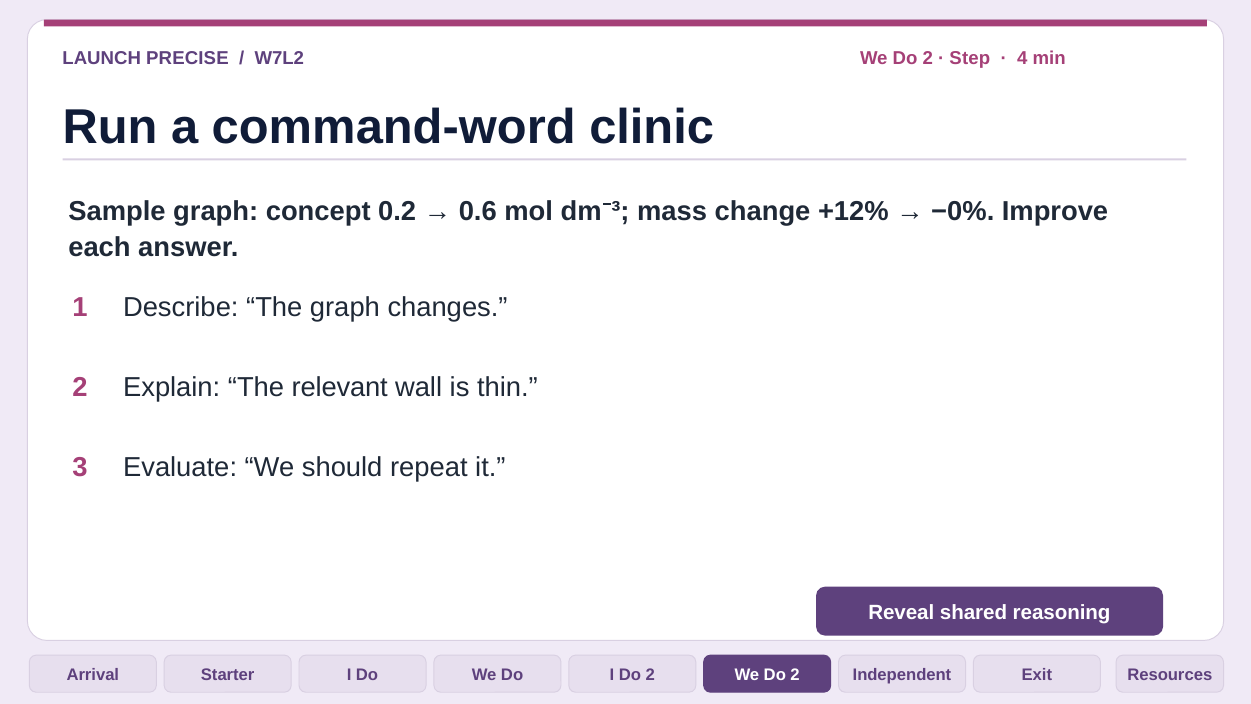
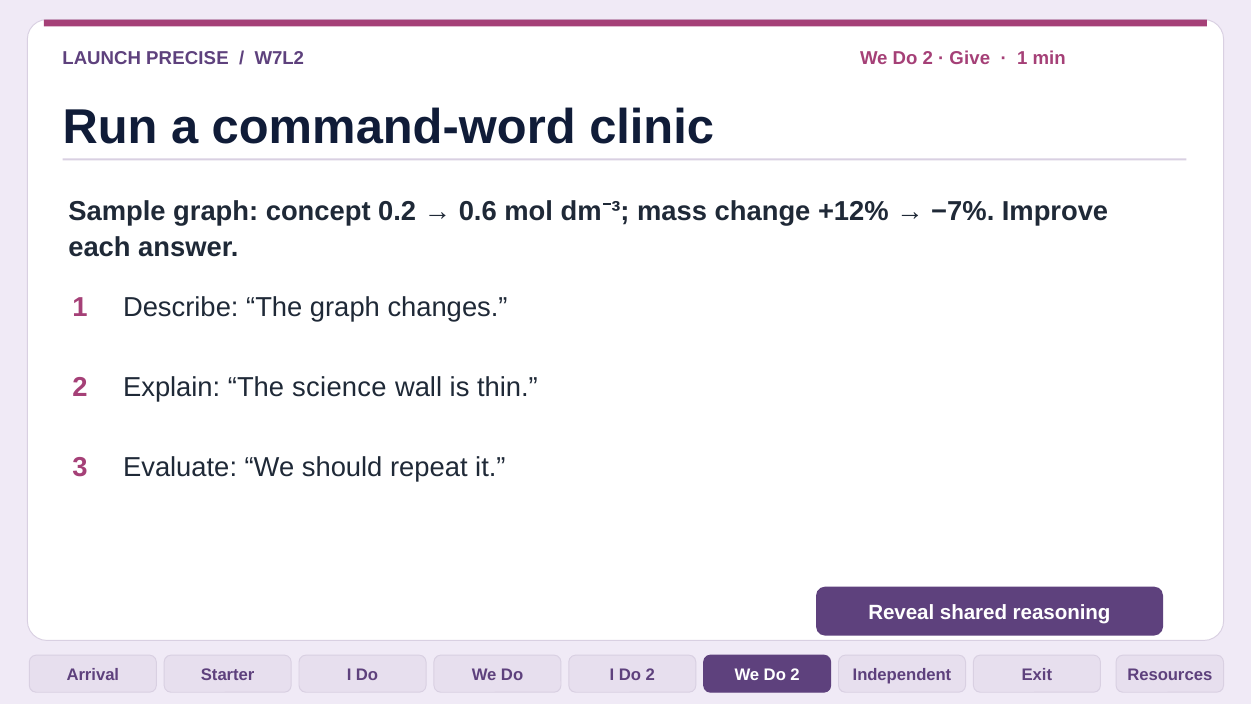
Step: Step -> Give
4 at (1022, 59): 4 -> 1
−0%: −0% -> −7%
relevant: relevant -> science
